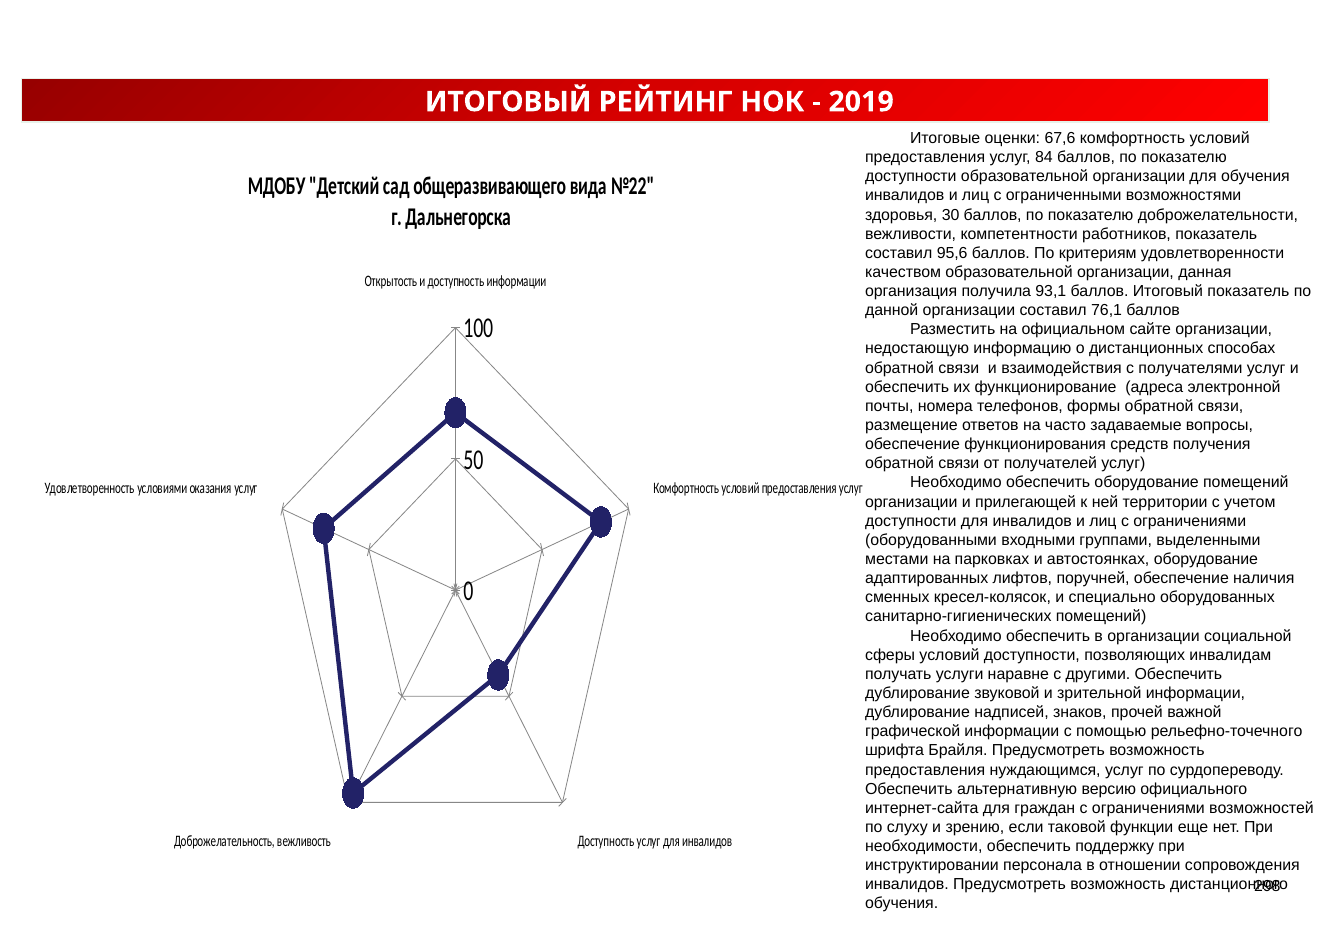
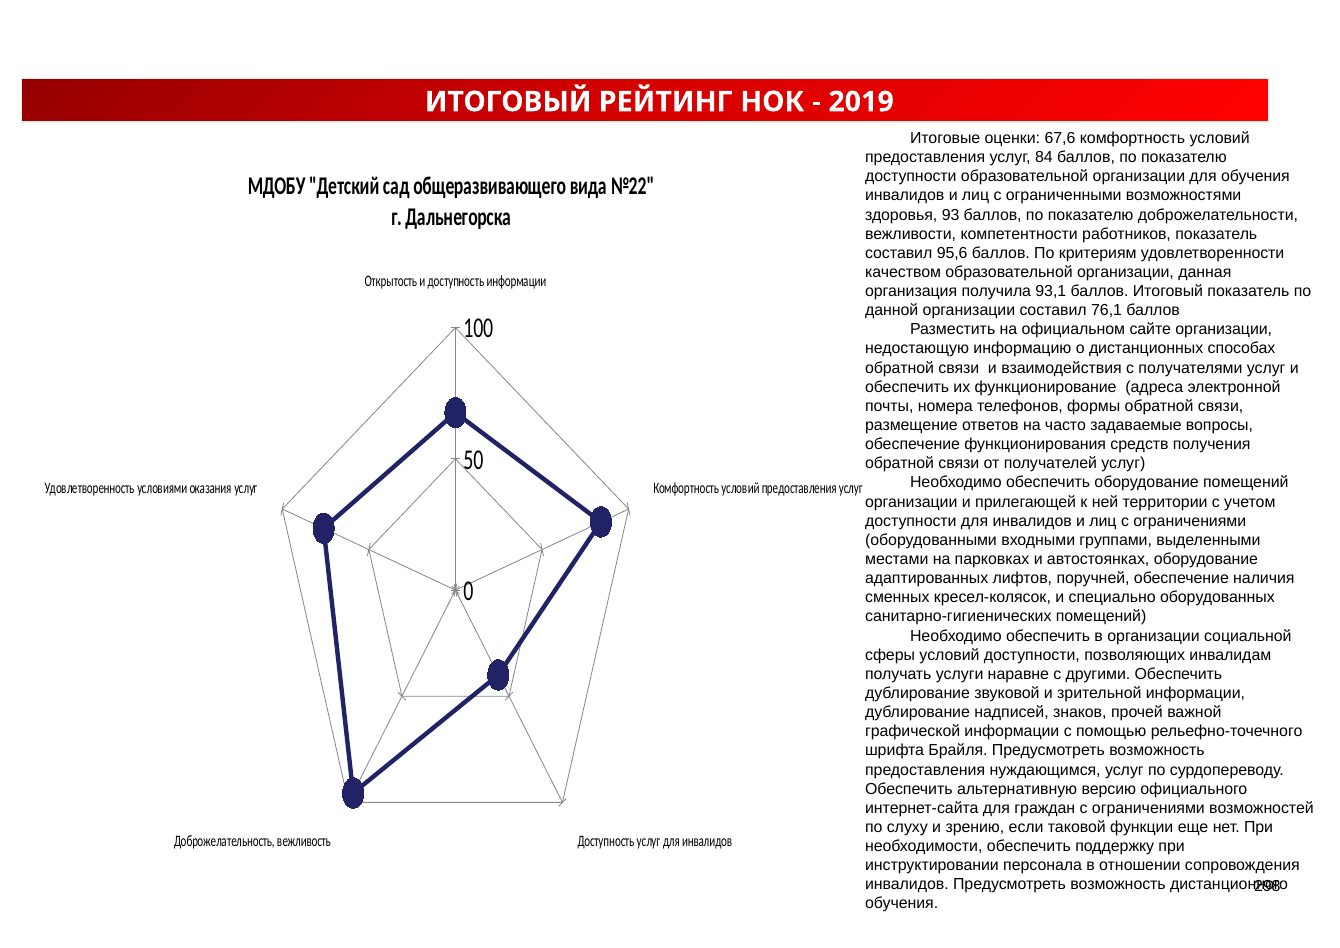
30: 30 -> 93
